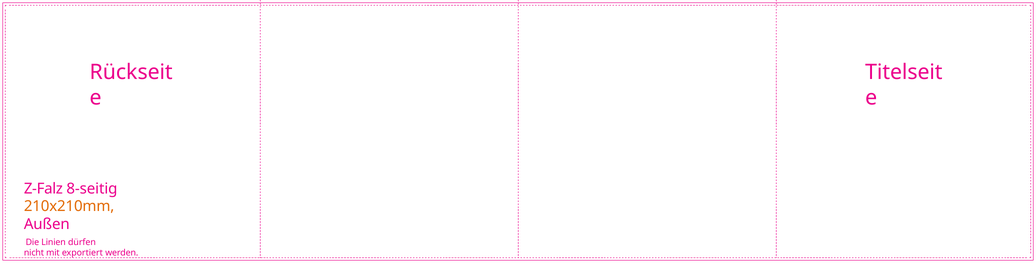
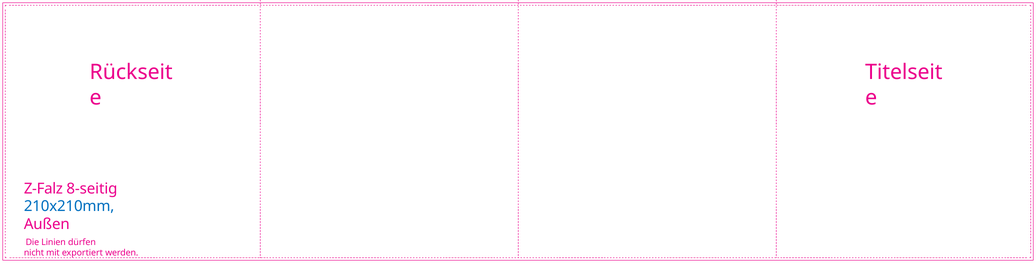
210x210mm colour: orange -> blue
